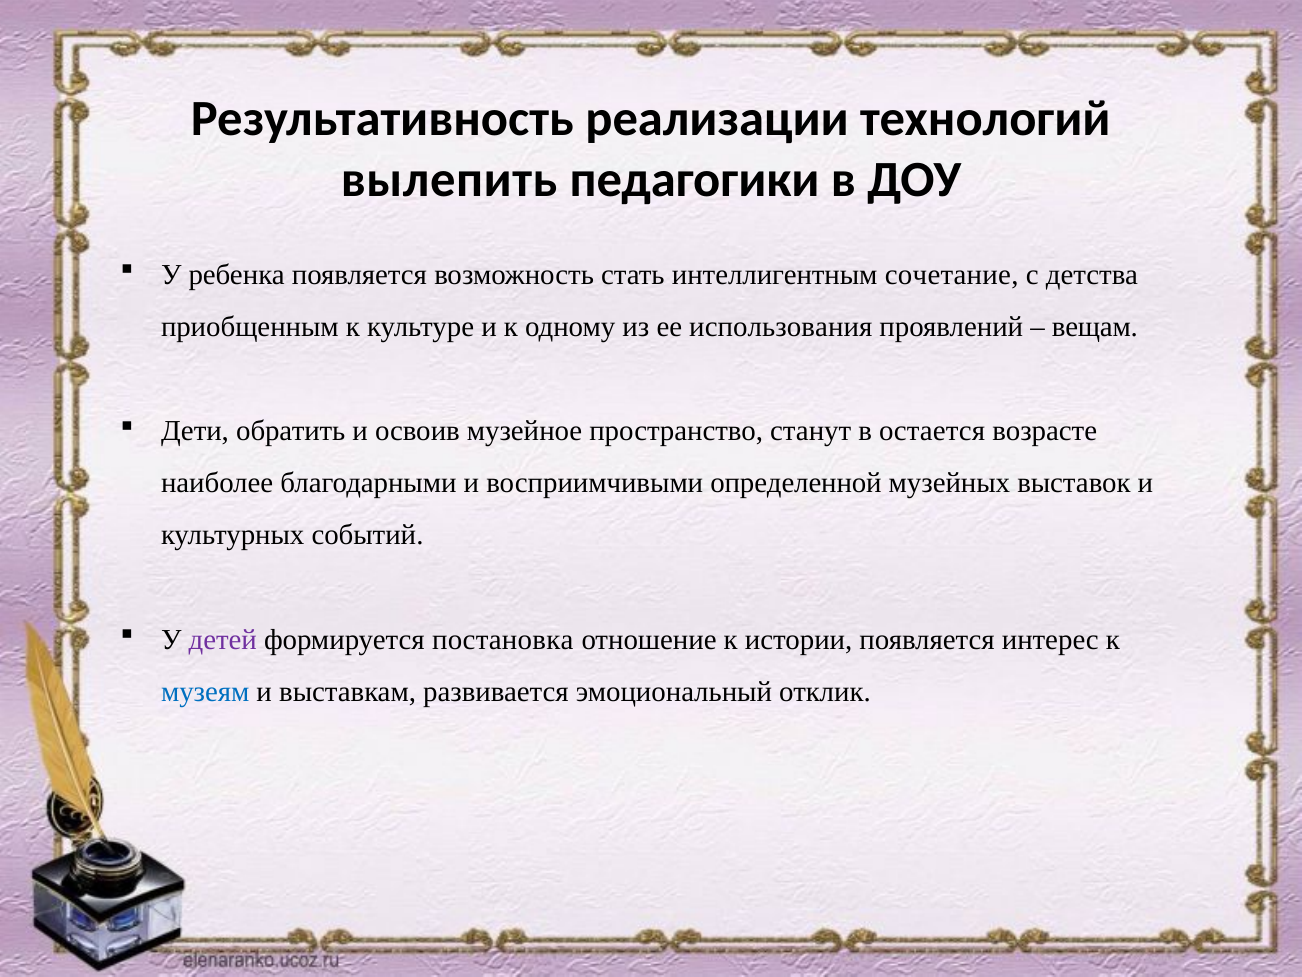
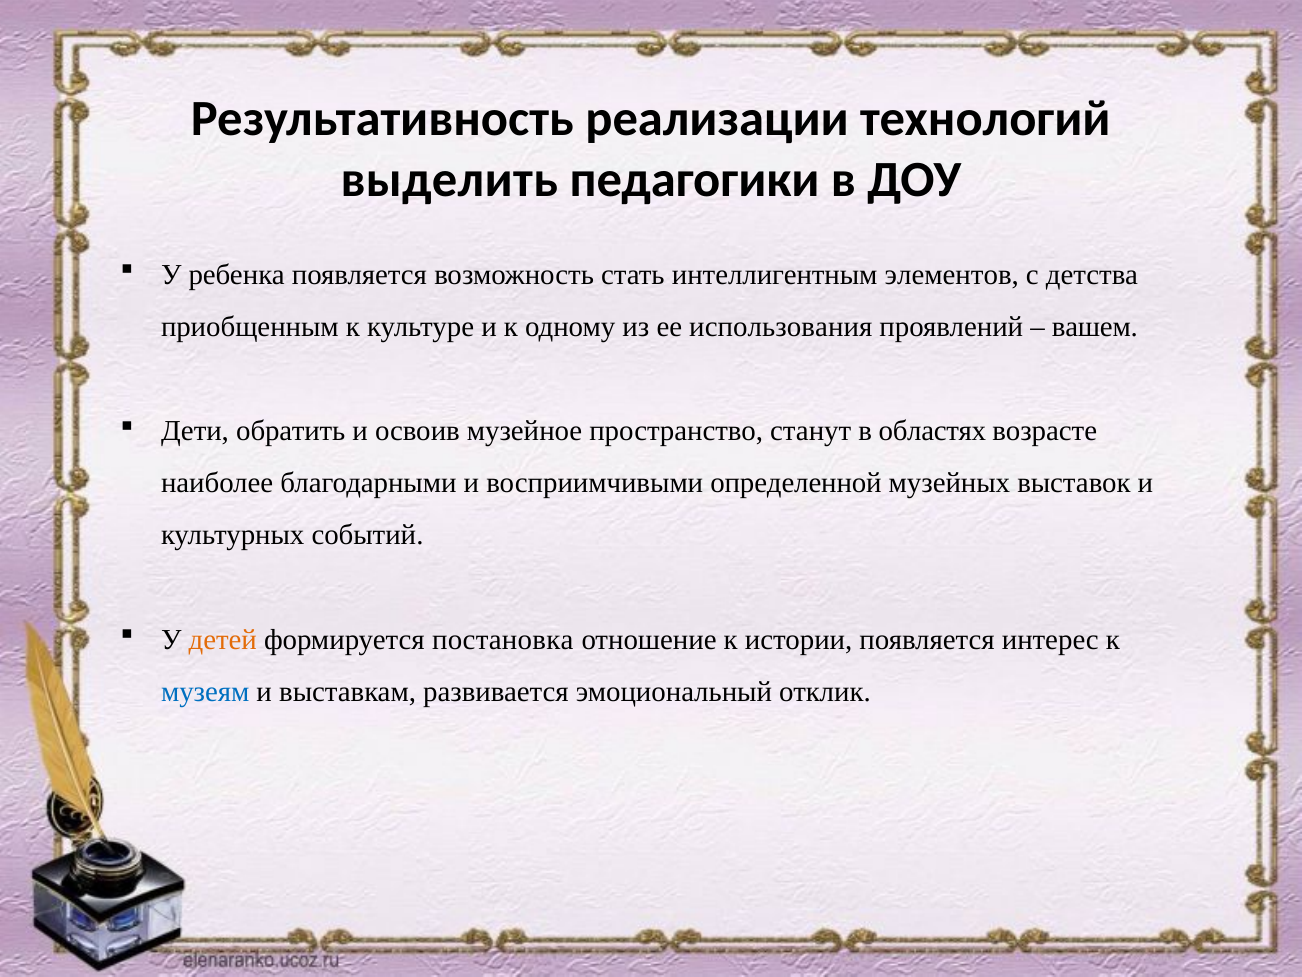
вылепить: вылепить -> выделить
сочетание: сочетание -> элементов
вещам: вещам -> вашем
остается: остается -> областях
детей colour: purple -> orange
